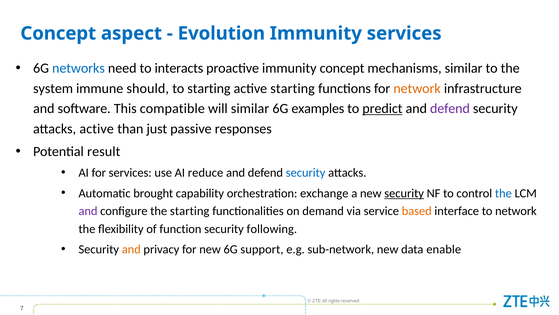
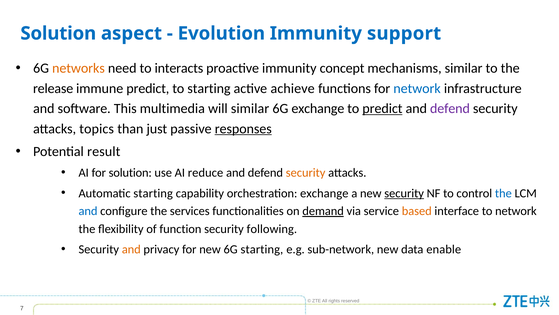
Concept at (58, 33): Concept -> Solution
Immunity services: services -> support
networks colour: blue -> orange
system: system -> release
immune should: should -> predict
active starting: starting -> achieve
network at (417, 88) colour: orange -> blue
compatible: compatible -> multimedia
6G examples: examples -> exchange
attacks active: active -> topics
responses underline: none -> present
for services: services -> solution
security at (306, 173) colour: blue -> orange
Automatic brought: brought -> starting
and at (88, 211) colour: purple -> blue
the starting: starting -> services
demand underline: none -> present
6G support: support -> starting
